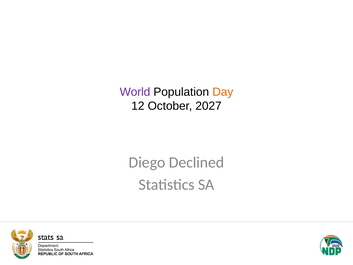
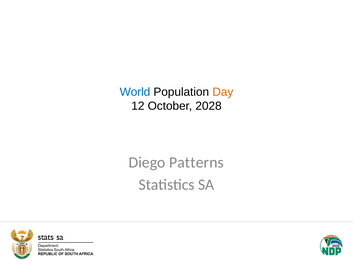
World colour: purple -> blue
2027: 2027 -> 2028
Declined: Declined -> Patterns
